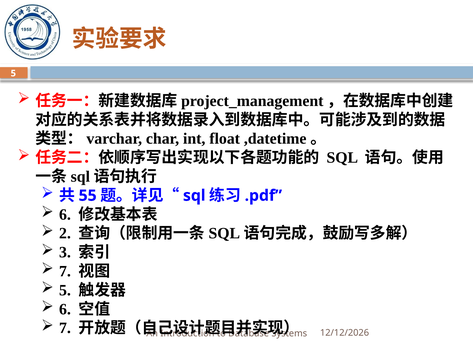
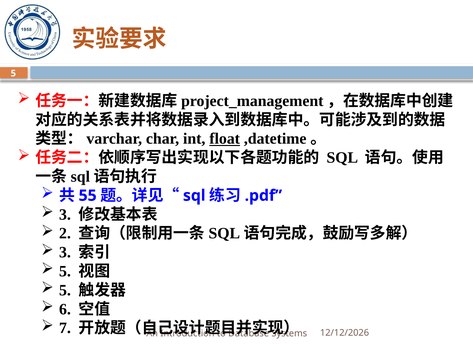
float underline: none -> present
6 at (65, 214): 6 -> 3
7 at (65, 271): 7 -> 5
